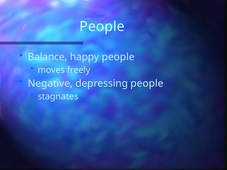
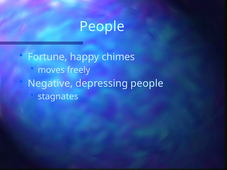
Balance: Balance -> Fortune
happy people: people -> chimes
